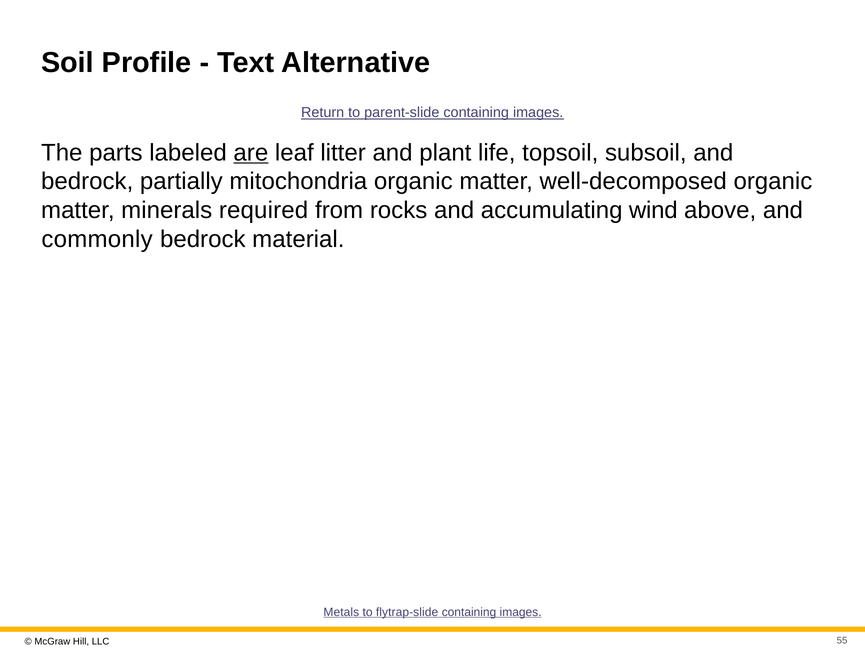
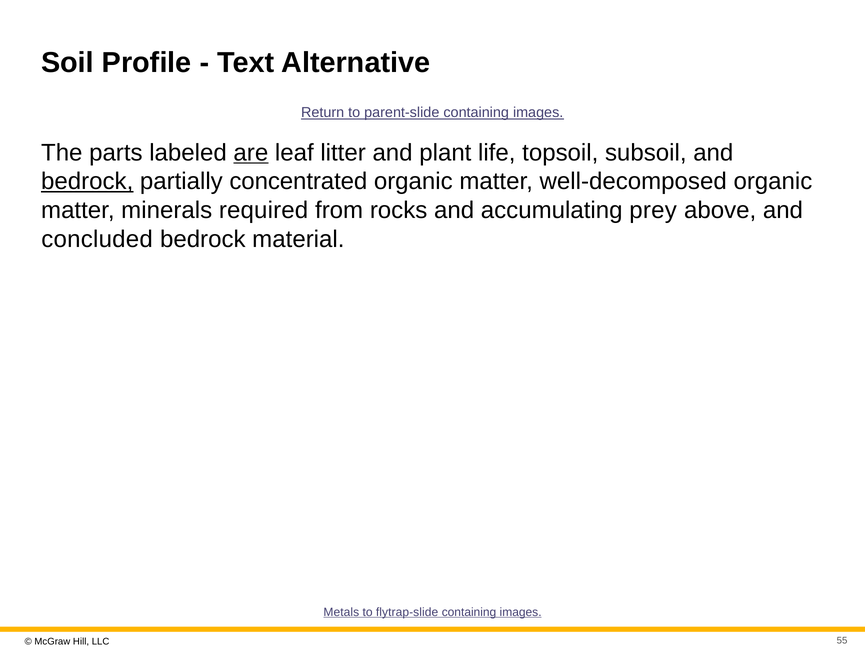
bedrock at (87, 181) underline: none -> present
mitochondria: mitochondria -> concentrated
wind: wind -> prey
commonly: commonly -> concluded
